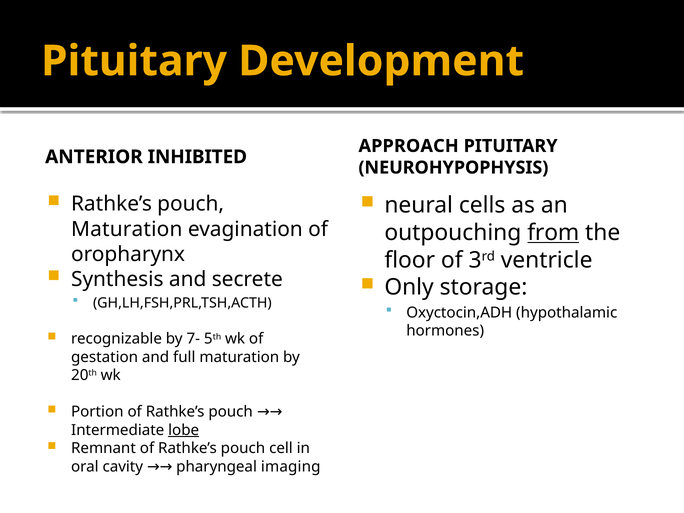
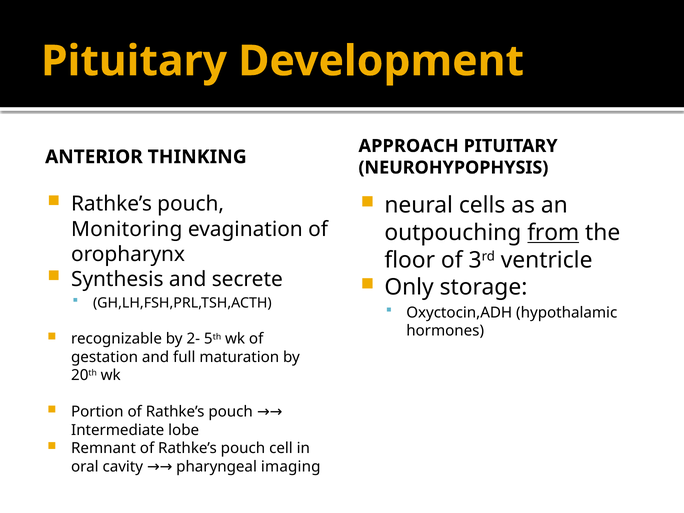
INHIBITED: INHIBITED -> THINKING
Maturation at (127, 229): Maturation -> Monitoring
7-: 7- -> 2-
lobe underline: present -> none
